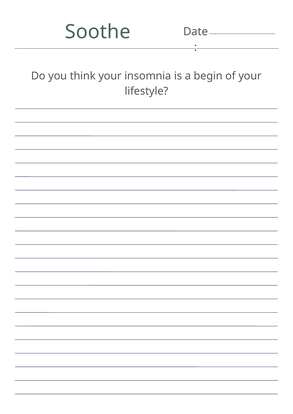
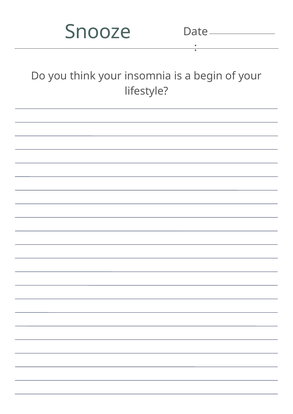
Soothe: Soothe -> Snooze
